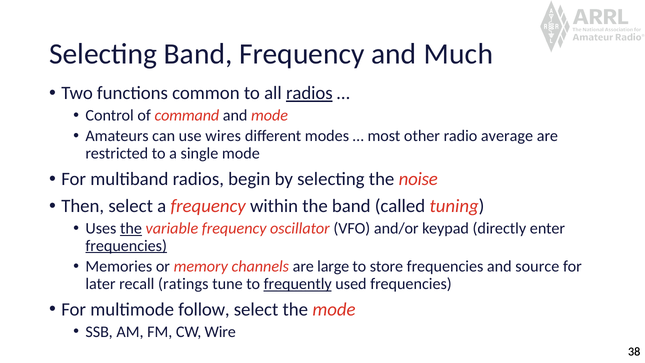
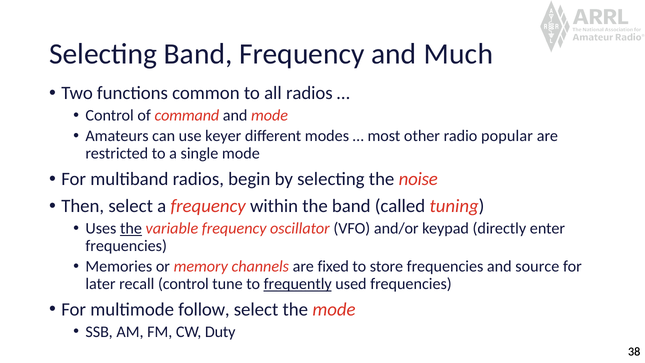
radios at (309, 93) underline: present -> none
wires: wires -> keyer
average: average -> popular
frequencies at (126, 246) underline: present -> none
large: large -> fixed
recall ratings: ratings -> control
Wire: Wire -> Duty
